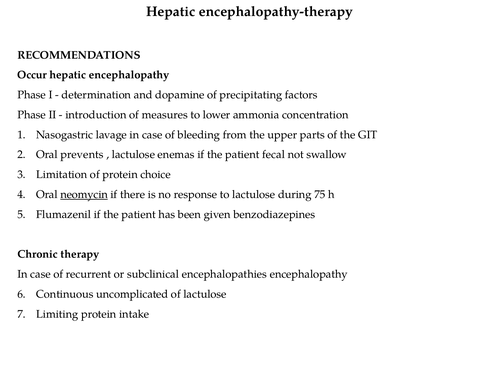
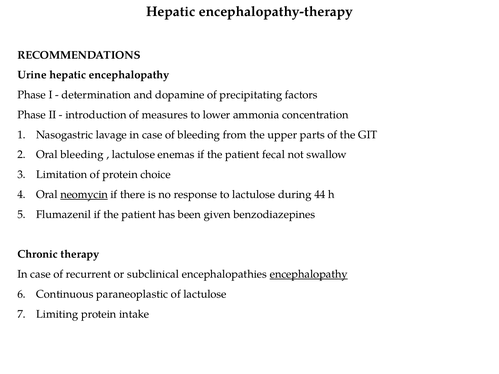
Occur: Occur -> Urine
Oral prevents: prevents -> bleeding
75: 75 -> 44
encephalopathy at (309, 274) underline: none -> present
uncomplicated: uncomplicated -> paraneoplastic
